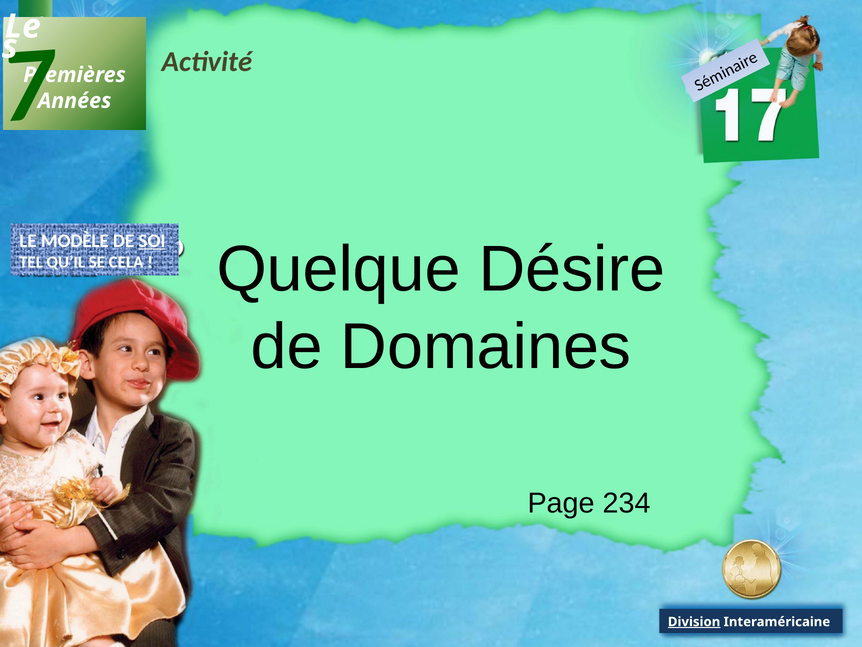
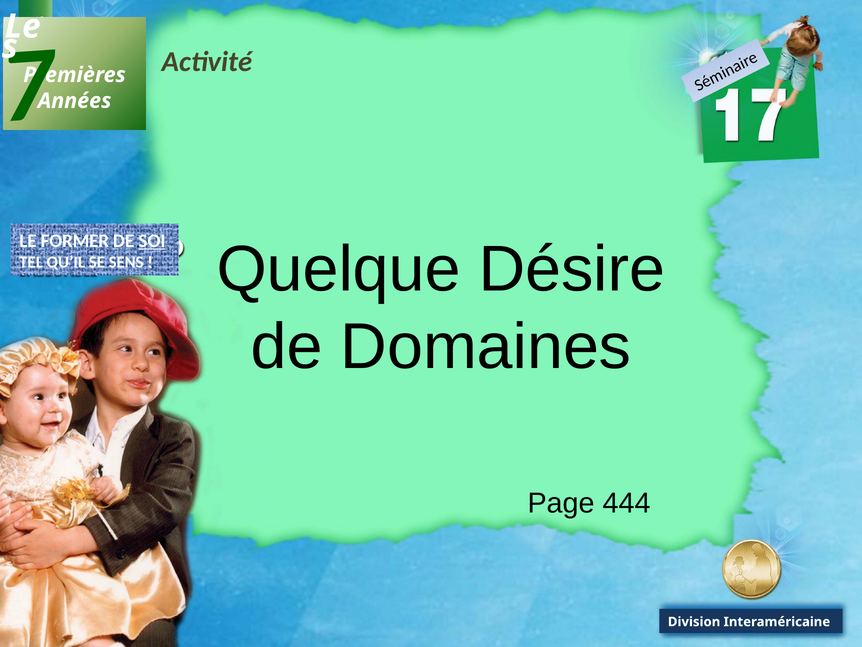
MODÈLE: MODÈLE -> FORMER
CELA: CELA -> SENS
234: 234 -> 444
Division underline: present -> none
